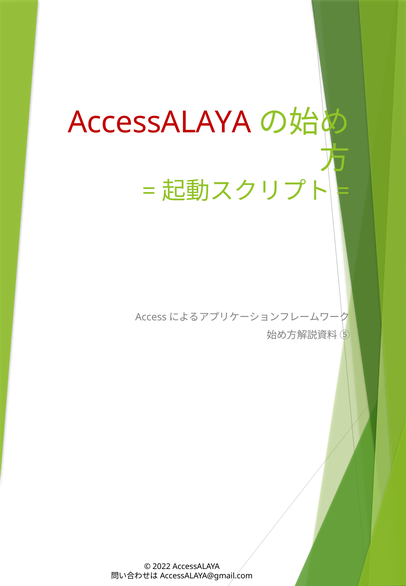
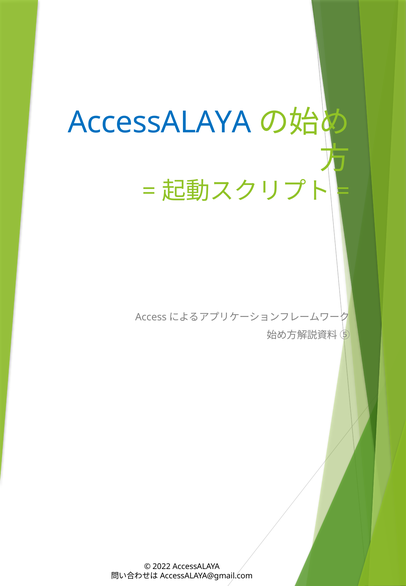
AccessALAYA at (160, 122) colour: red -> blue
